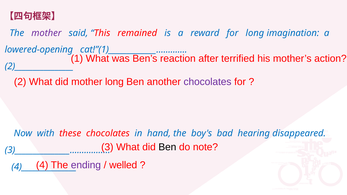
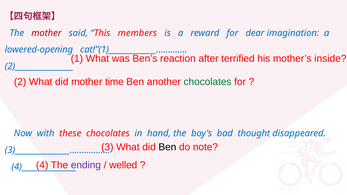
mother at (46, 33) colour: purple -> red
remained: remained -> members
for long: long -> dear
action: action -> inside
mother long: long -> time
chocolates at (207, 81) colour: purple -> green
hearing: hearing -> thought
